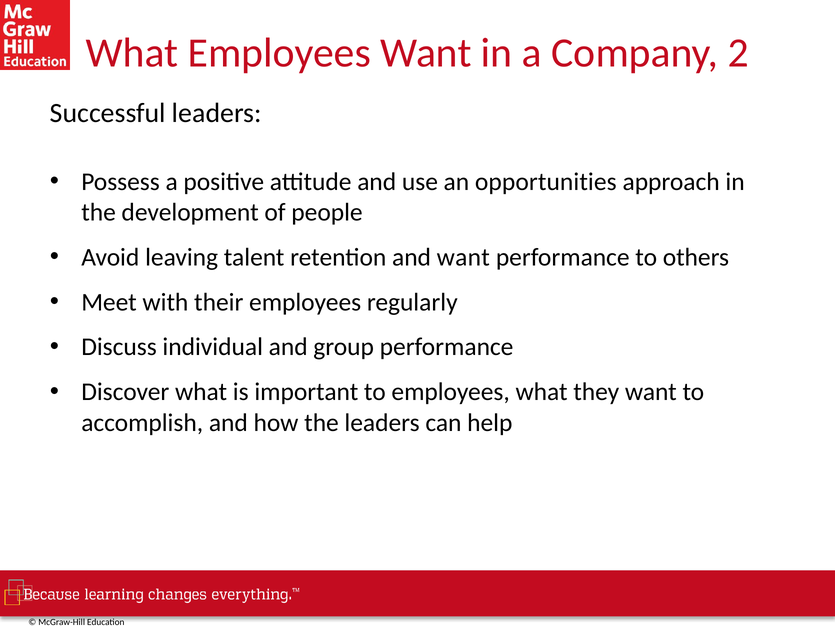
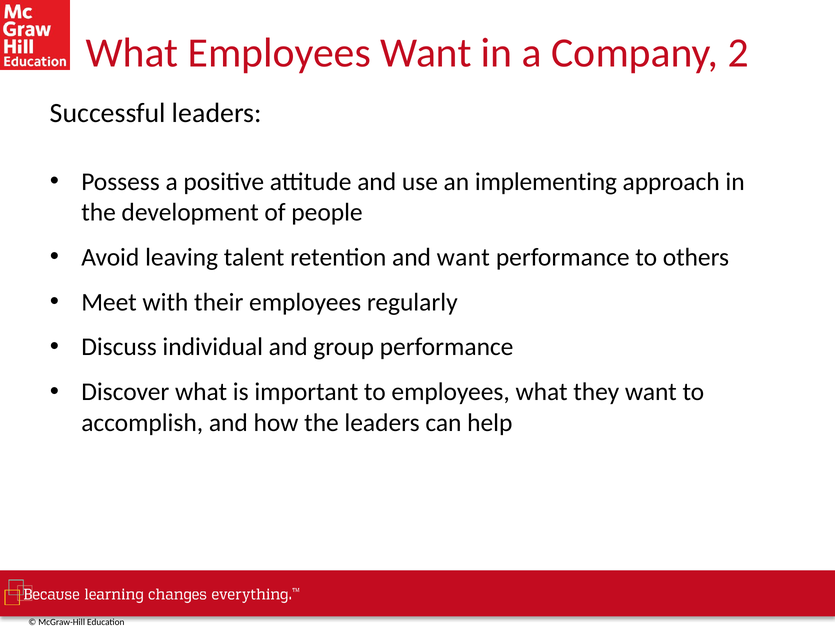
opportunities: opportunities -> implementing
